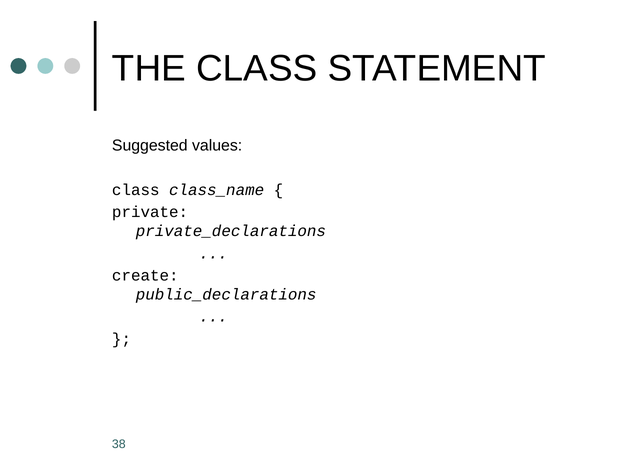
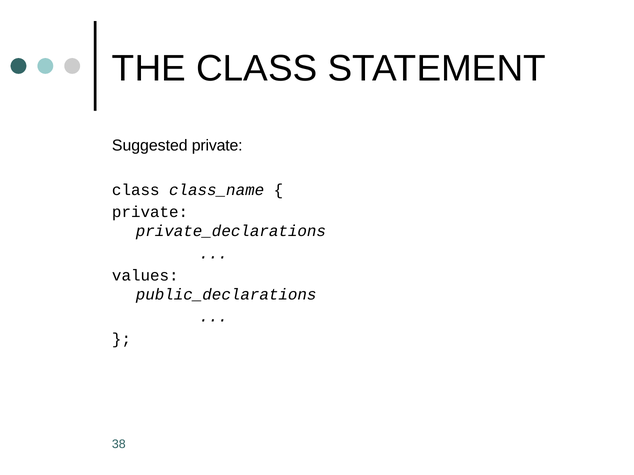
Suggested values: values -> private
create: create -> values
